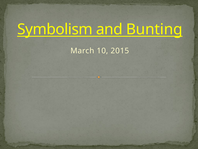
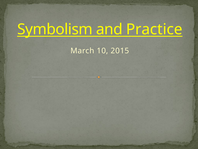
Bunting: Bunting -> Practice
